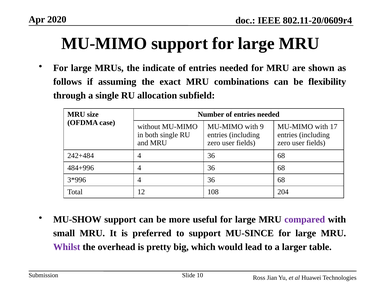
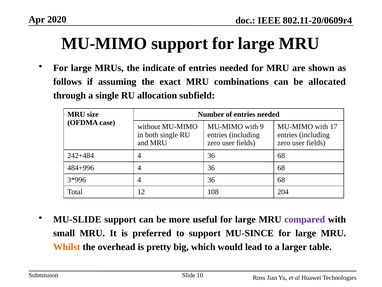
flexibility: flexibility -> allocated
MU-SHOW: MU-SHOW -> MU-SLIDE
Whilst colour: purple -> orange
